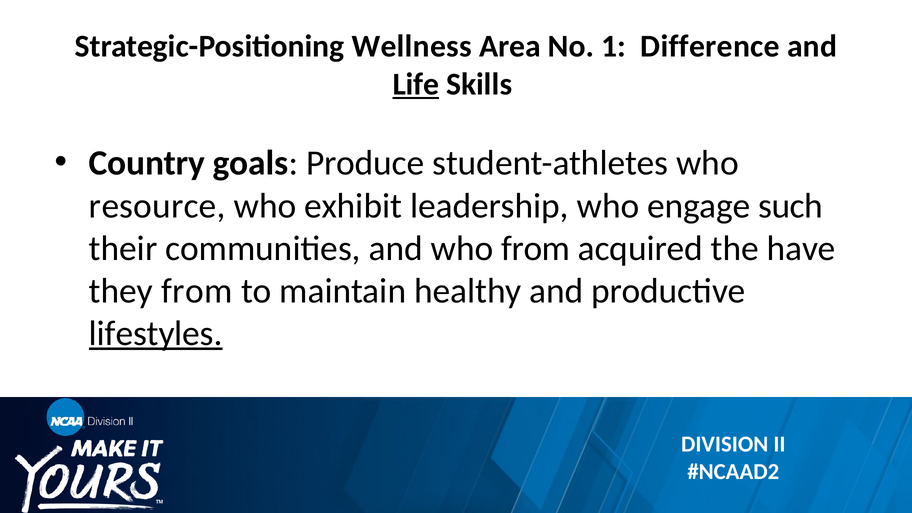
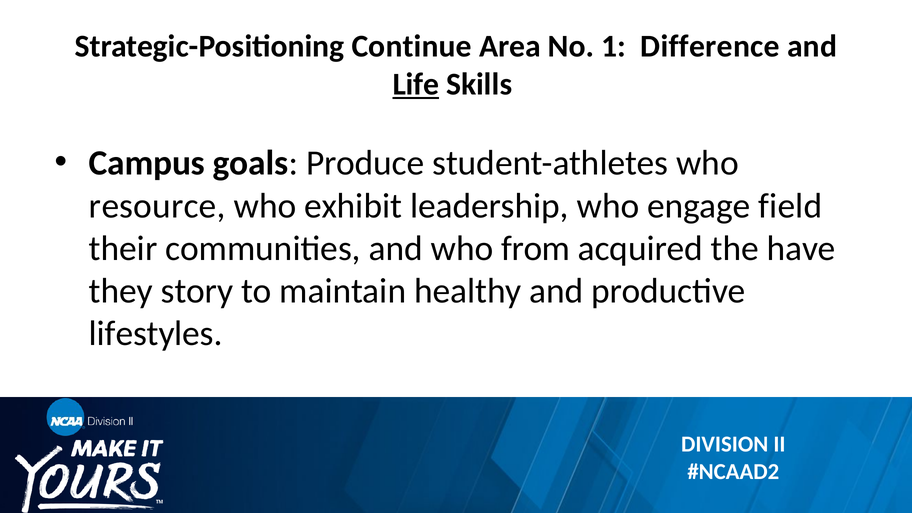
Wellness: Wellness -> Continue
Country: Country -> Campus
such: such -> field
they from: from -> story
lifestyles underline: present -> none
